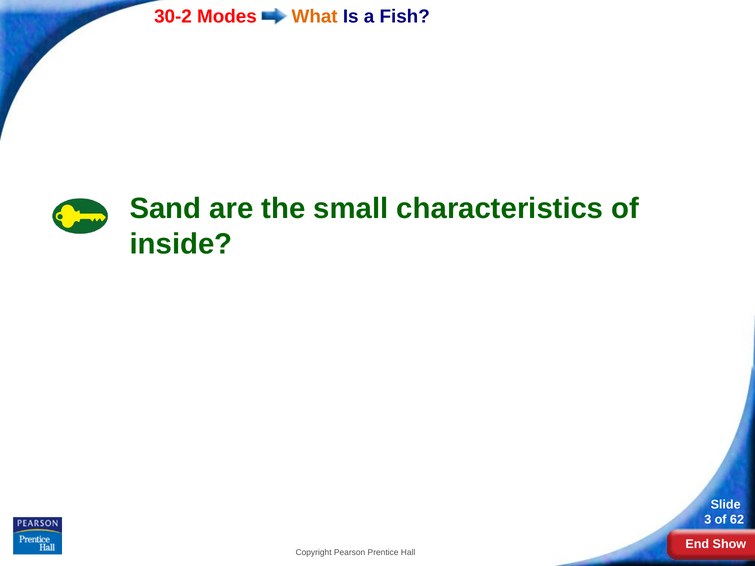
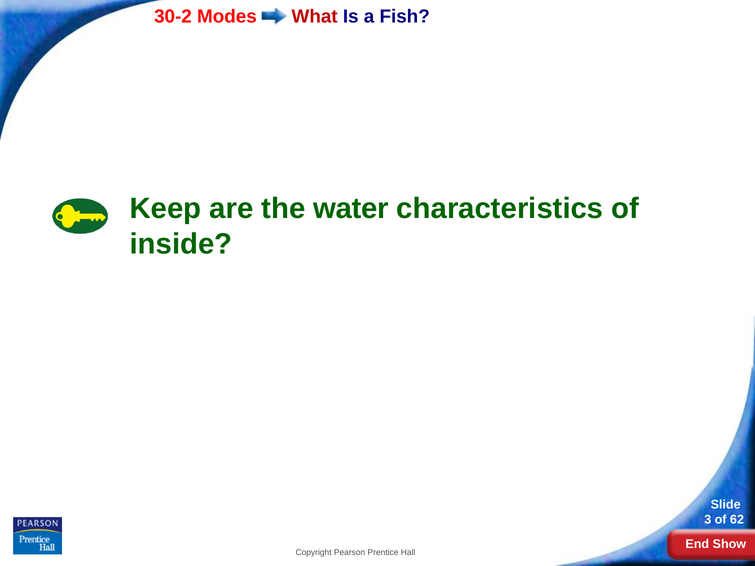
What colour: orange -> red
Sand: Sand -> Keep
small: small -> water
